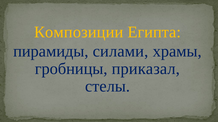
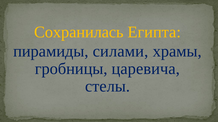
Композиции: Композиции -> Сохранилась
приказал: приказал -> царевича
